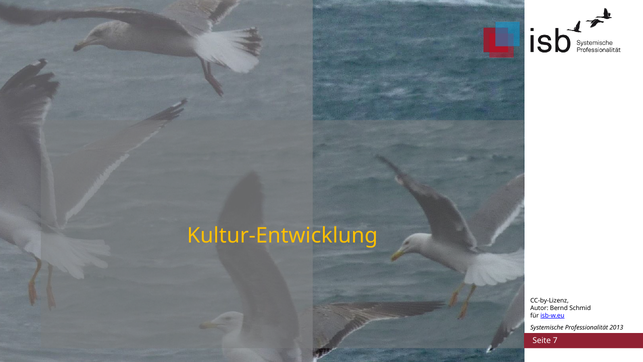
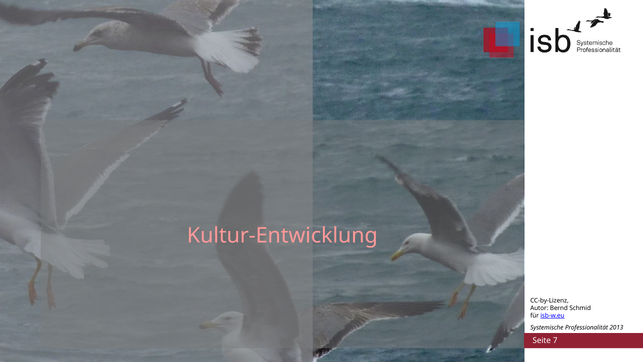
Kultur-Entwicklung colour: yellow -> pink
